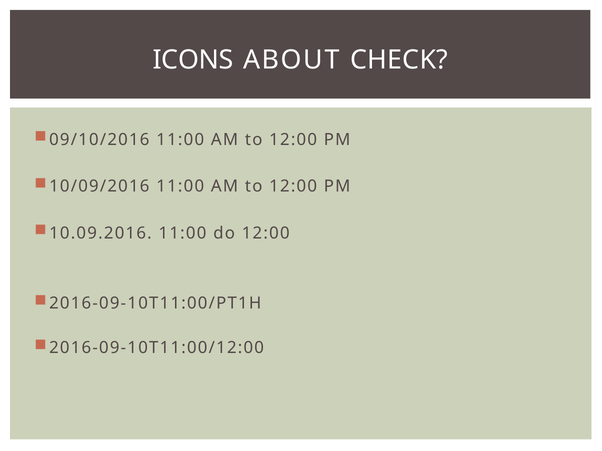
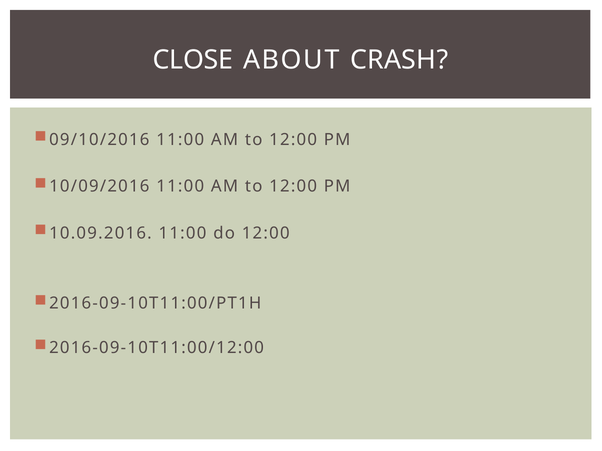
ICONS: ICONS -> CLOSE
CHECK: CHECK -> CRASH
